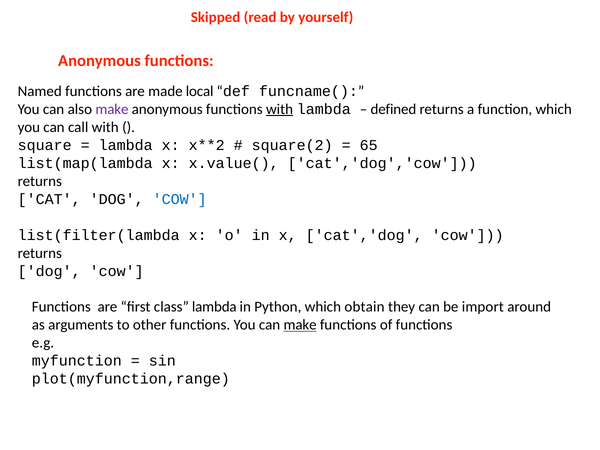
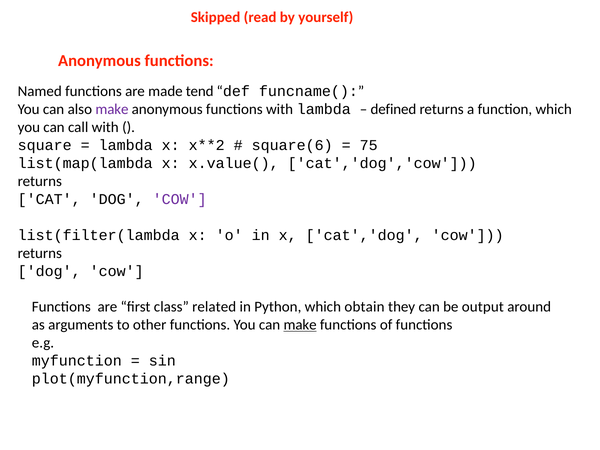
local: local -> tend
with at (280, 109) underline: present -> none
square(2: square(2 -> square(6
65: 65 -> 75
COW at (180, 199) colour: blue -> purple
class lambda: lambda -> related
import: import -> output
